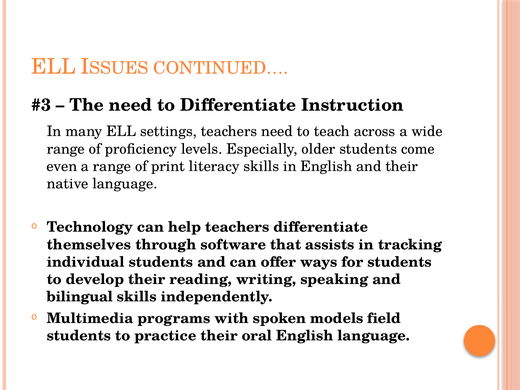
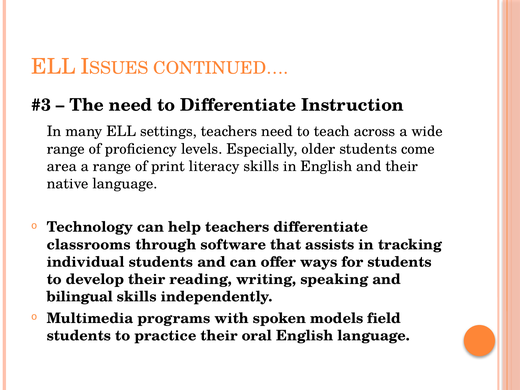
even: even -> area
themselves: themselves -> classrooms
